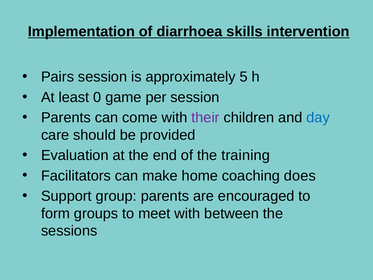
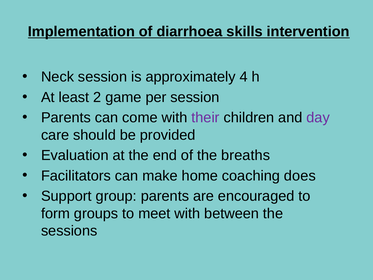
Pairs: Pairs -> Neck
5: 5 -> 4
0: 0 -> 2
day colour: blue -> purple
training: training -> breaths
